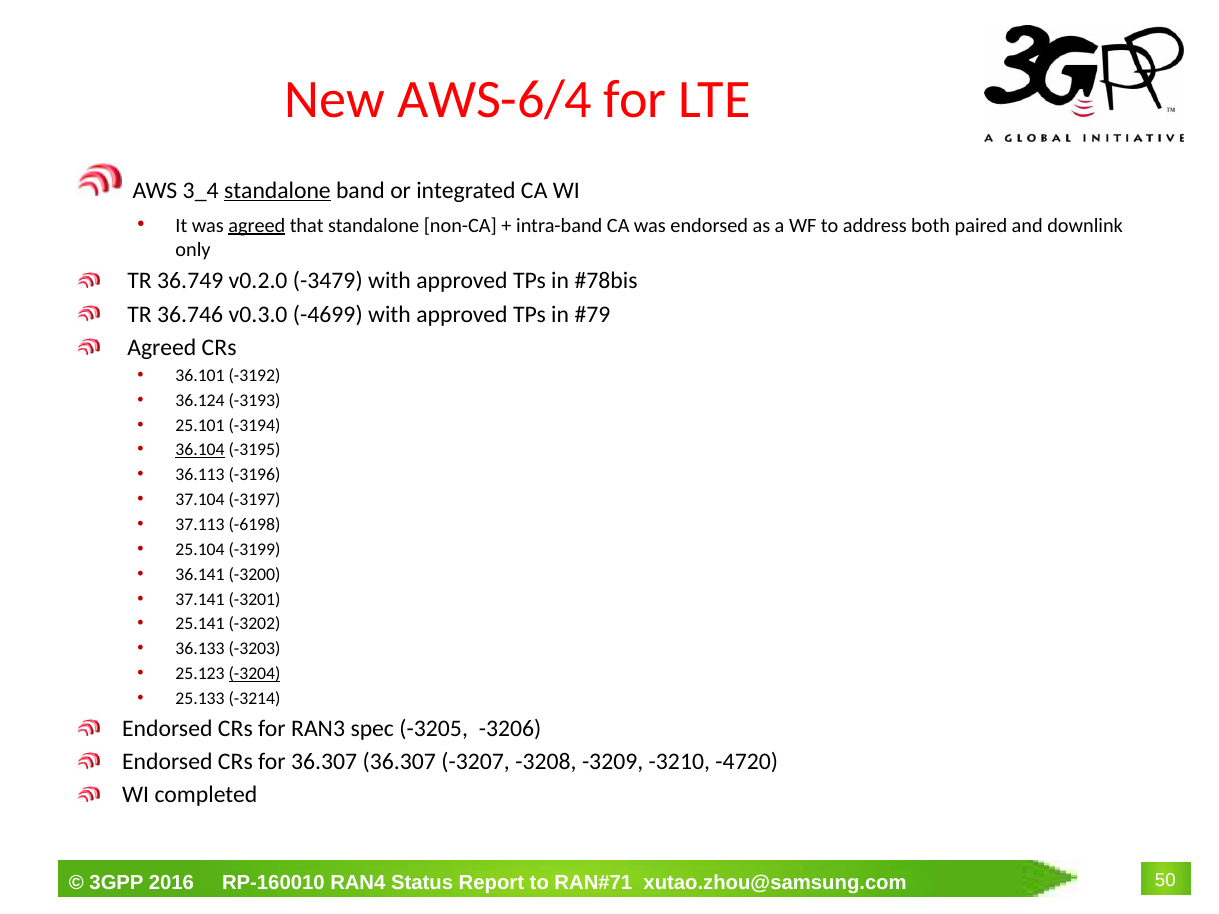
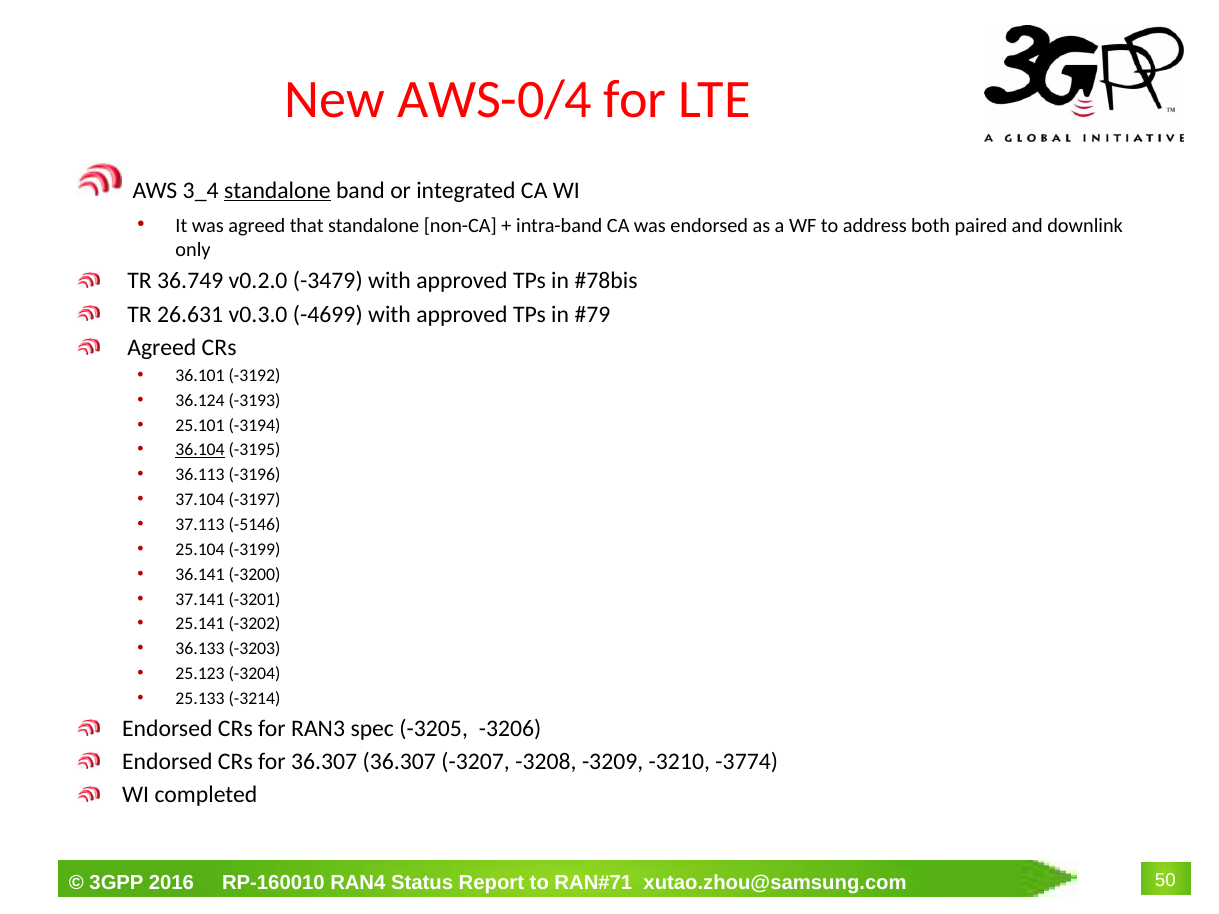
AWS-6/4: AWS-6/4 -> AWS-0/4
agreed at (257, 225) underline: present -> none
36.746: 36.746 -> 26.631
-6198: -6198 -> -5146
-3204 underline: present -> none
-4720: -4720 -> -3774
